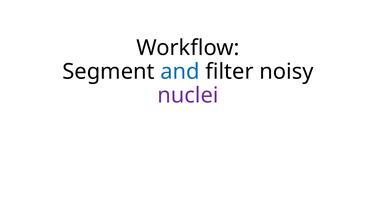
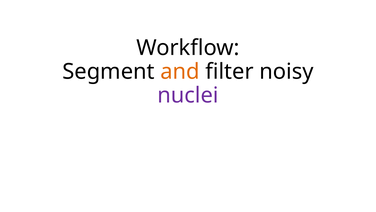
and colour: blue -> orange
